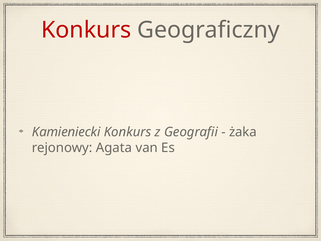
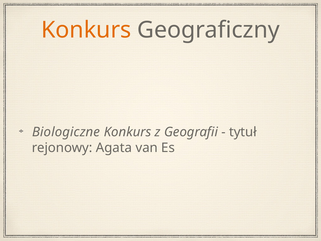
Konkurs at (86, 30) colour: red -> orange
Kamieniecki: Kamieniecki -> Biologiczne
żaka: żaka -> tytuł
